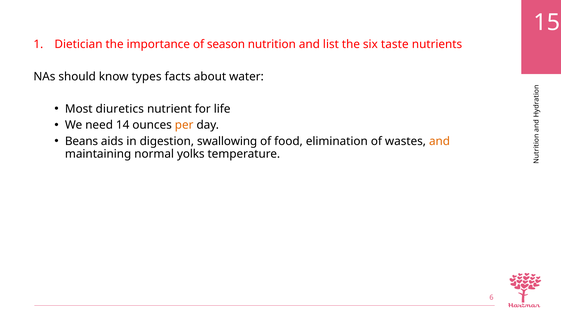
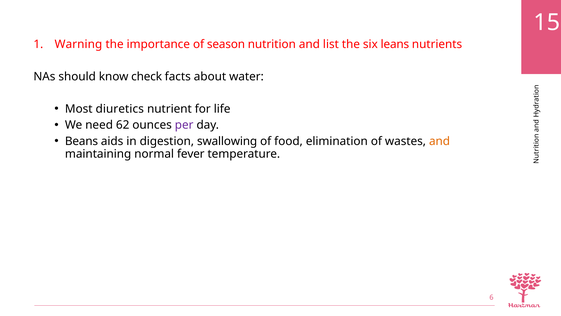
Dietician: Dietician -> Warning
taste: taste -> leans
types: types -> check
14: 14 -> 62
per colour: orange -> purple
yolks: yolks -> fever
